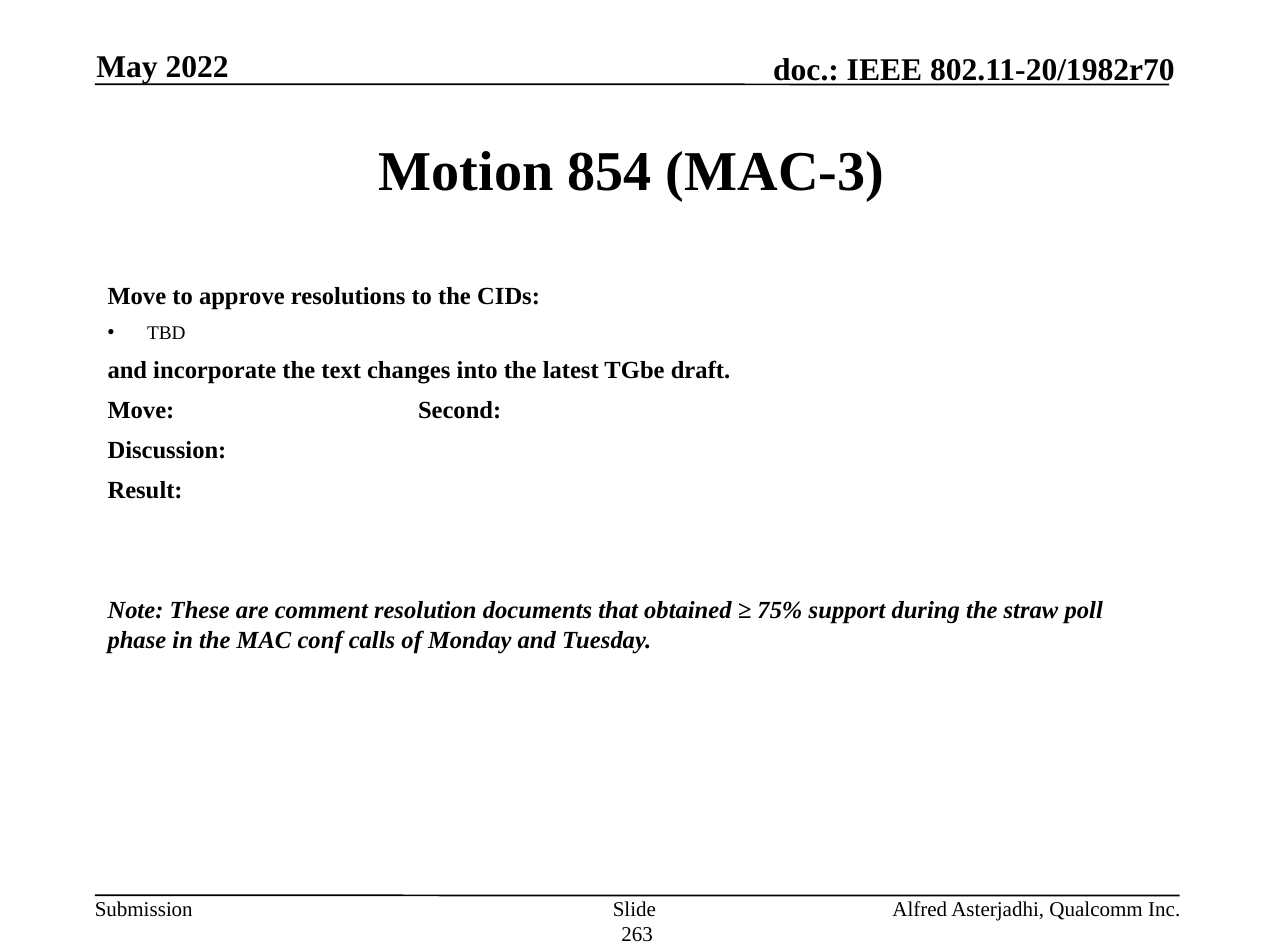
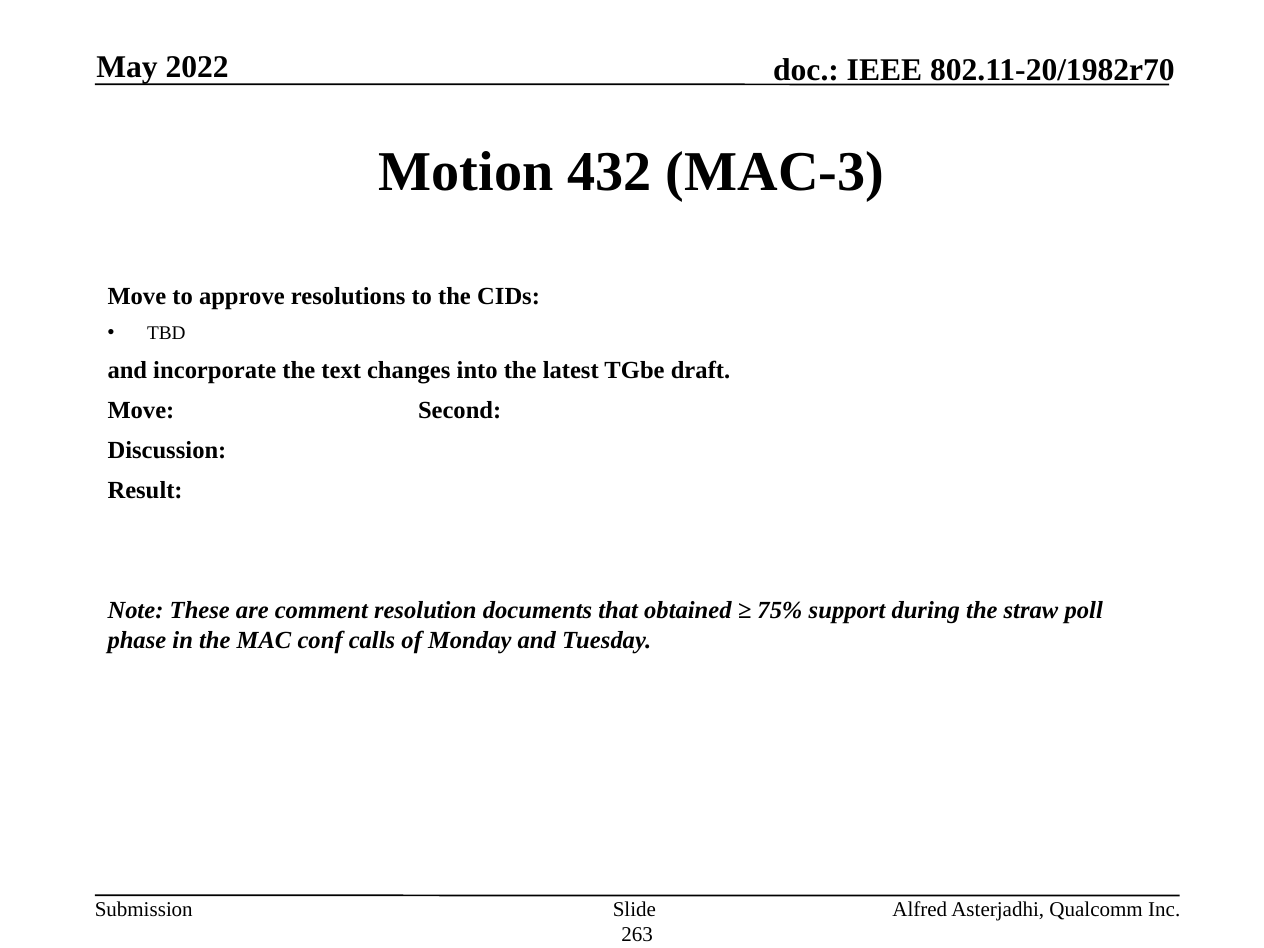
854: 854 -> 432
